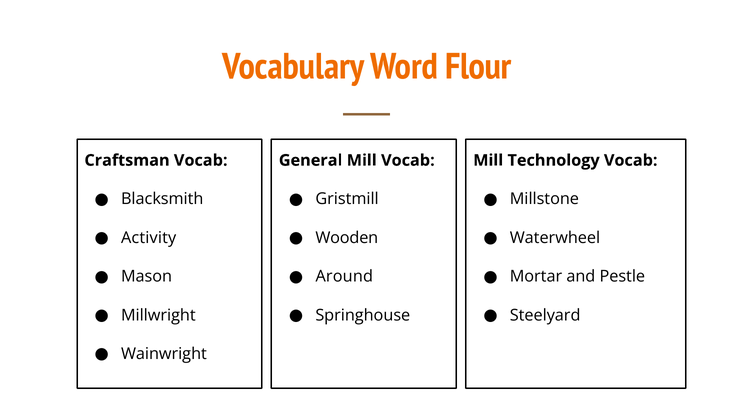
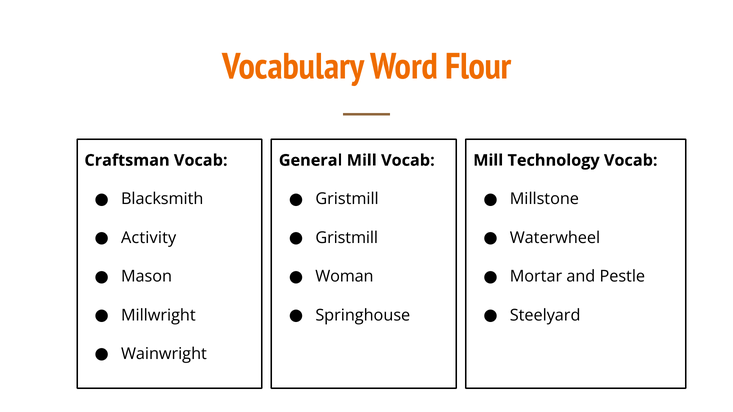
Wooden at (347, 238): Wooden -> Gristmill
Around: Around -> Woman
